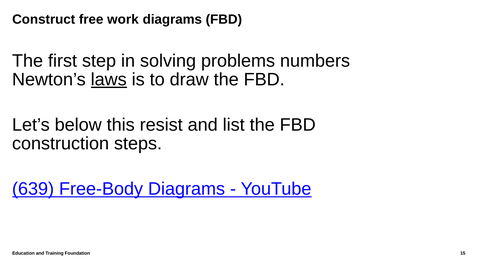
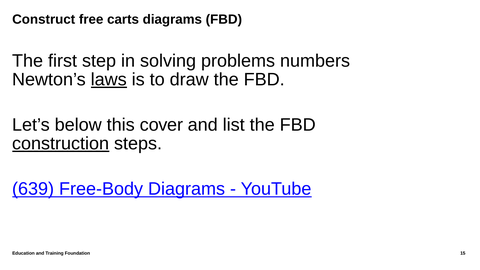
work: work -> carts
resist: resist -> cover
construction underline: none -> present
